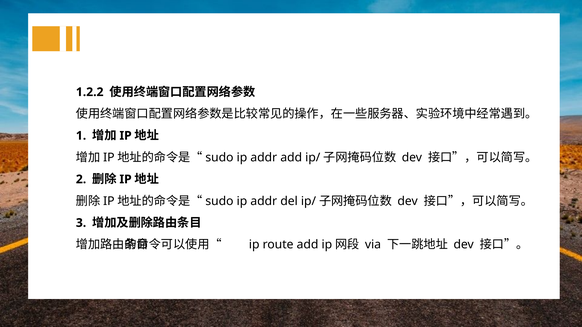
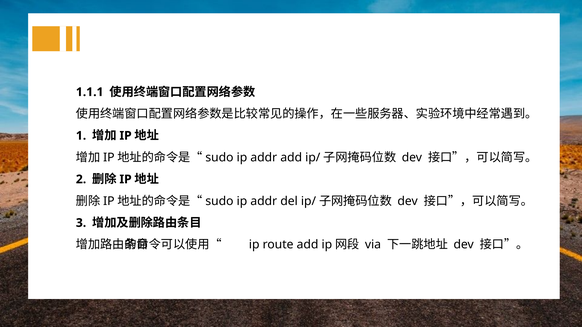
1.2.2: 1.2.2 -> 1.1.1
